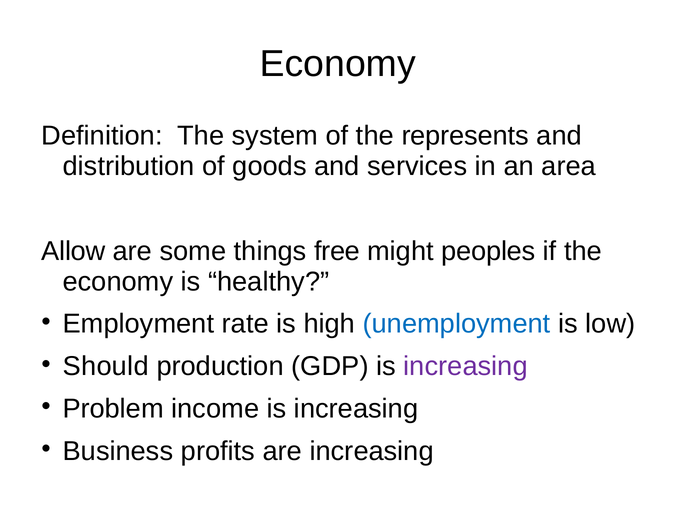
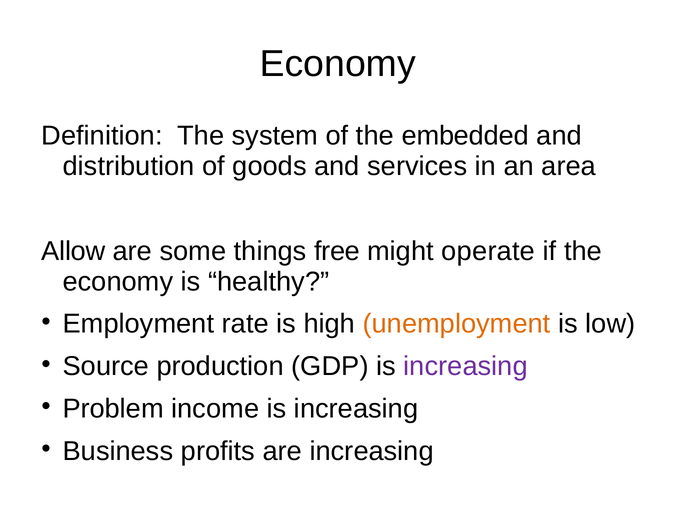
represents: represents -> embedded
peoples: peoples -> operate
unemployment colour: blue -> orange
Should: Should -> Source
